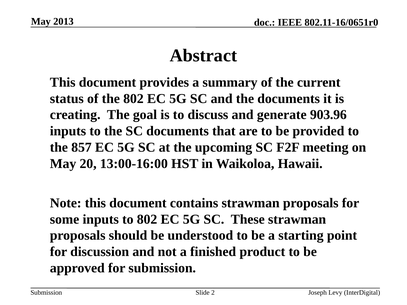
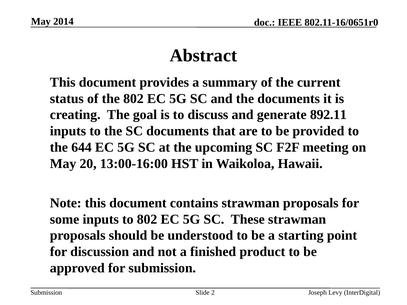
2013: 2013 -> 2014
903.96: 903.96 -> 892.11
857: 857 -> 644
